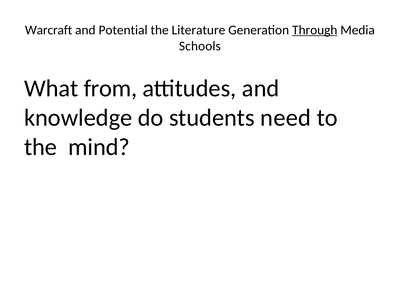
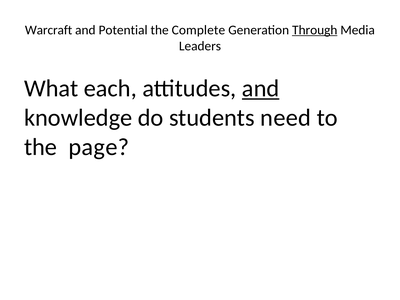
Literature: Literature -> Complete
Schools: Schools -> Leaders
from: from -> each
and at (261, 88) underline: none -> present
mind: mind -> page
